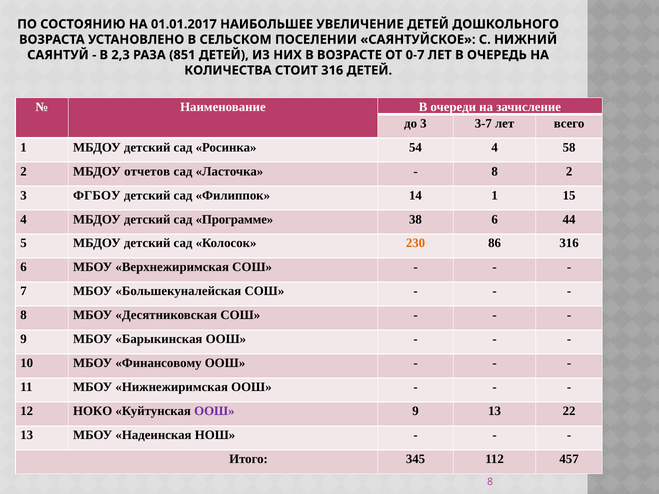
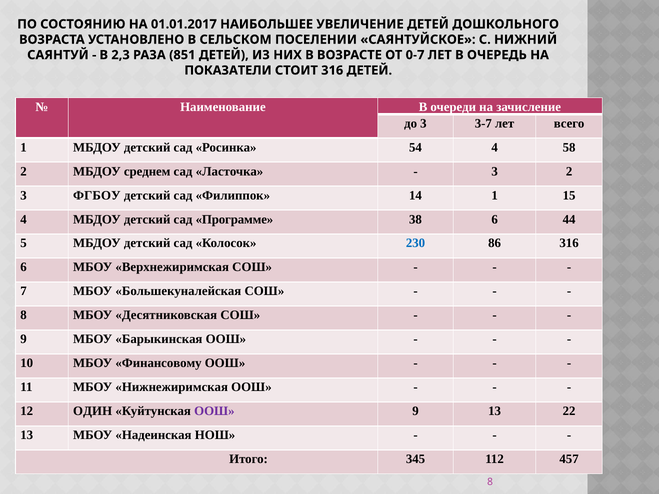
КОЛИЧЕСТВА: КОЛИЧЕСТВА -> ПОКАЗАТЕЛИ
отчетов: отчетов -> среднем
8 at (495, 171): 8 -> 3
230 colour: orange -> blue
НОКО: НОКО -> ОДИН
